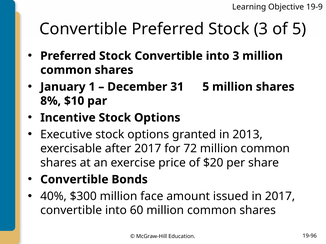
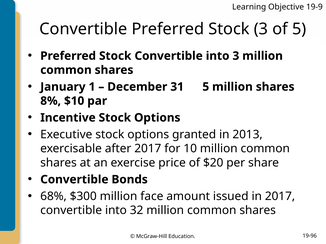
72: 72 -> 10
40%: 40% -> 68%
60: 60 -> 32
